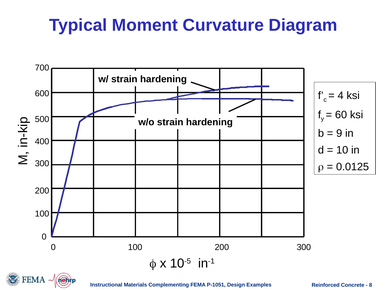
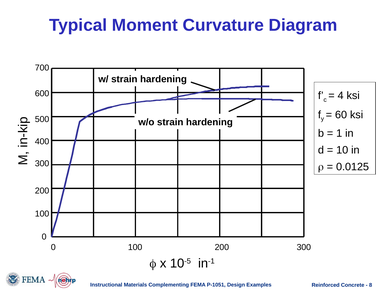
9: 9 -> 1
